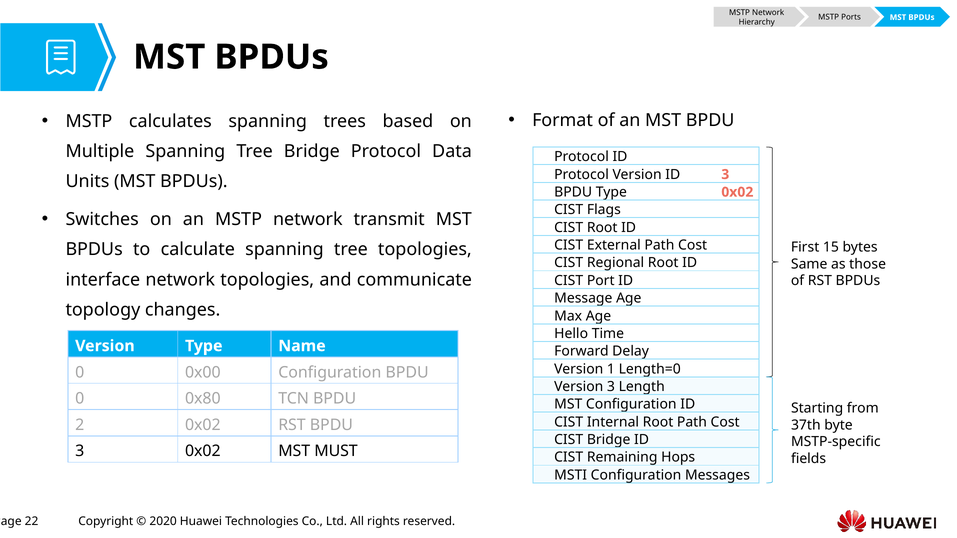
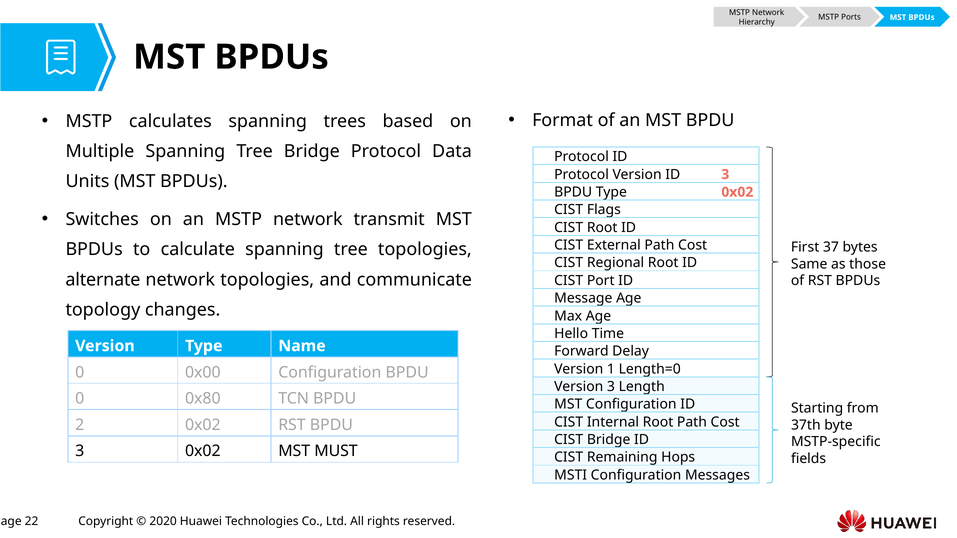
15: 15 -> 37
interface: interface -> alternate
